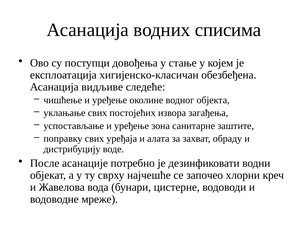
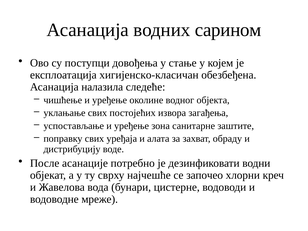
списима: списима -> сарином
видљиве: видљиве -> налазила
